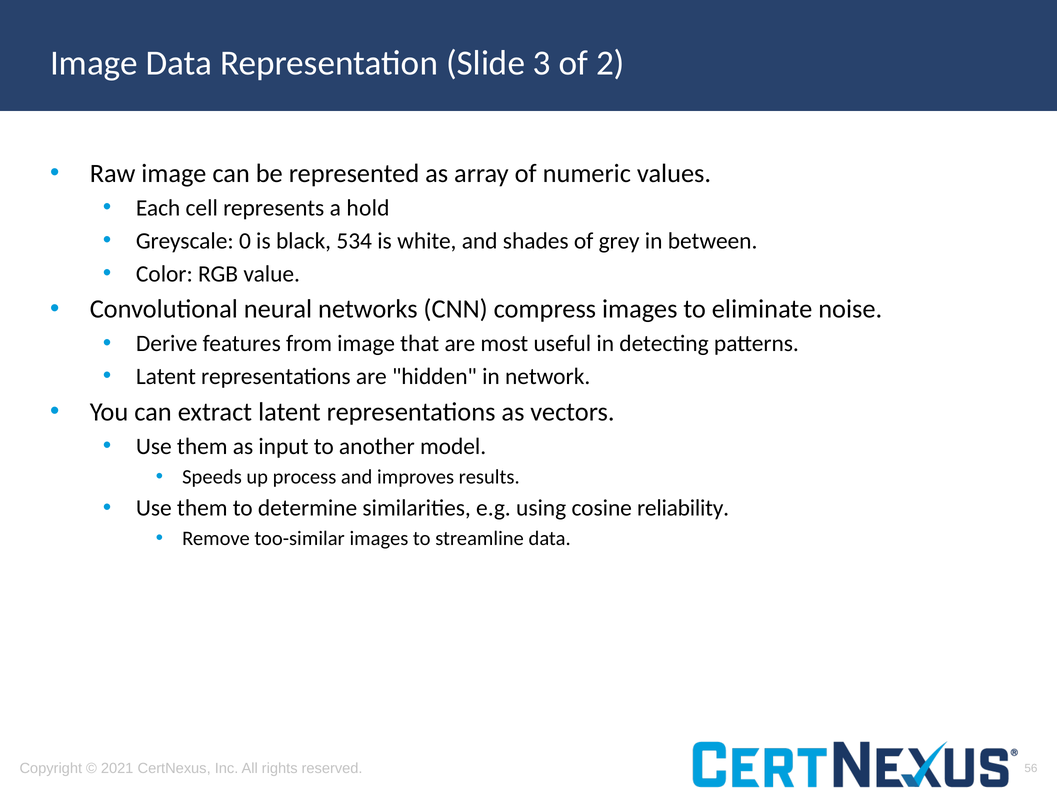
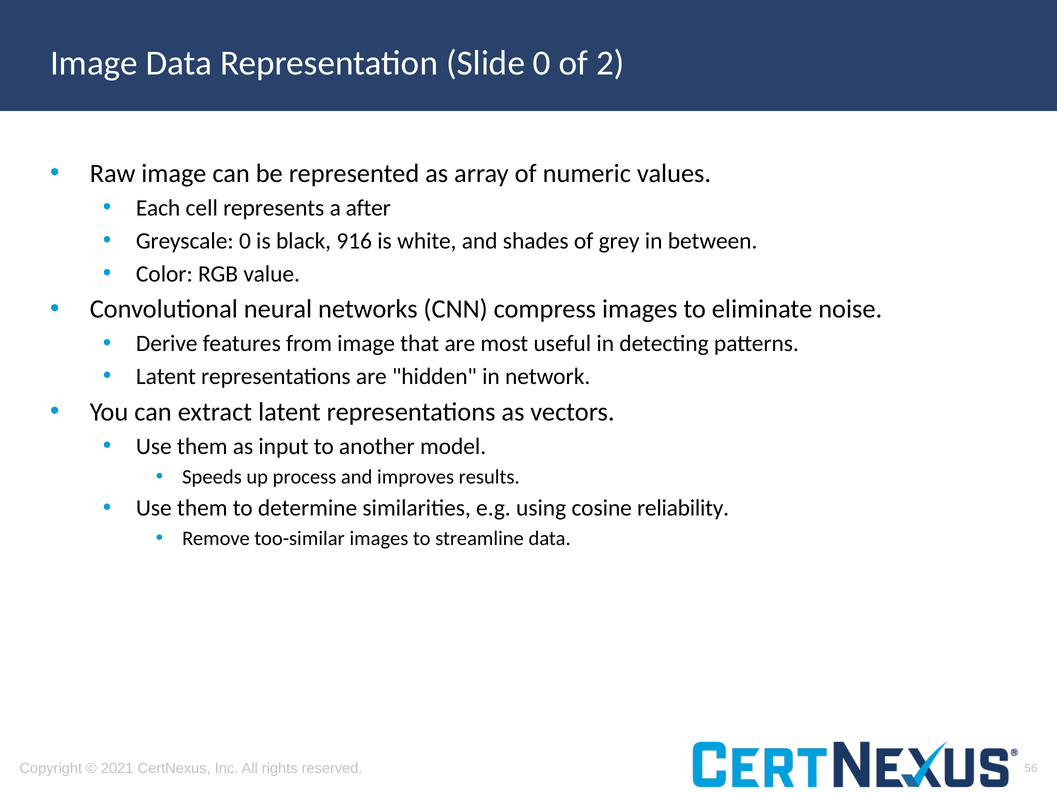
Slide 3: 3 -> 0
hold: hold -> after
534: 534 -> 916
